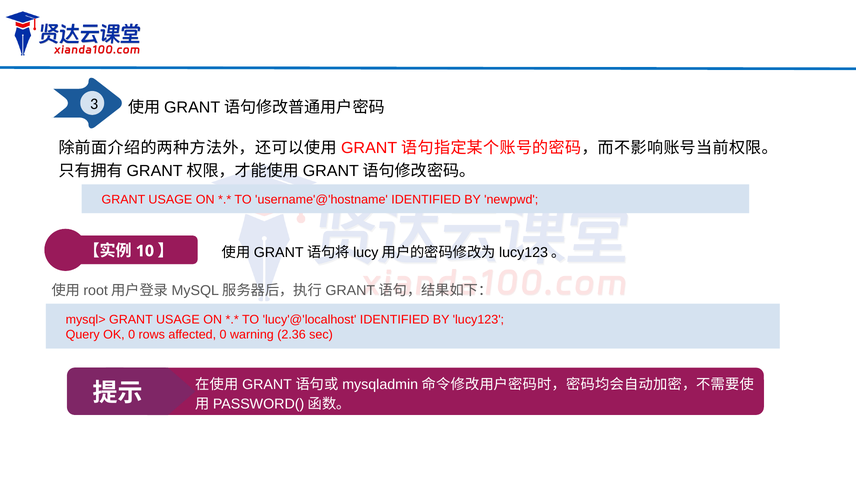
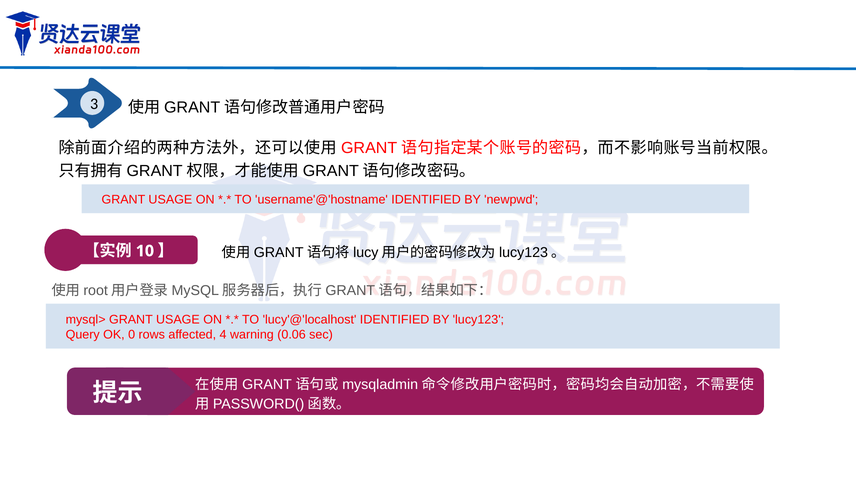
affected 0: 0 -> 4
2.36: 2.36 -> 0.06
